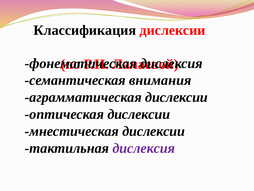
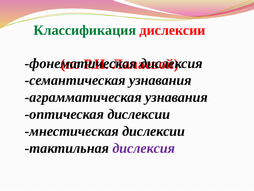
Классификация colour: black -> green
семантическая внимания: внимания -> узнавания
аграмматическая дислексии: дислексии -> узнавания
